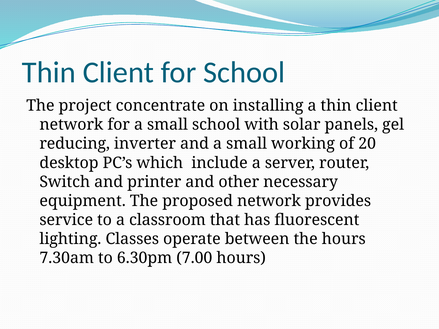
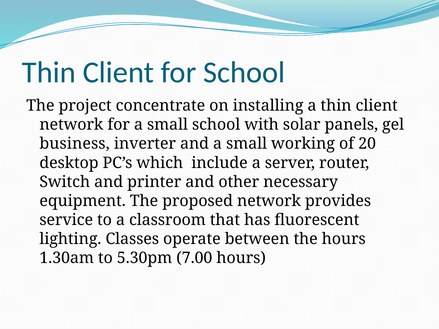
reducing: reducing -> business
7.30am: 7.30am -> 1.30am
6.30pm: 6.30pm -> 5.30pm
